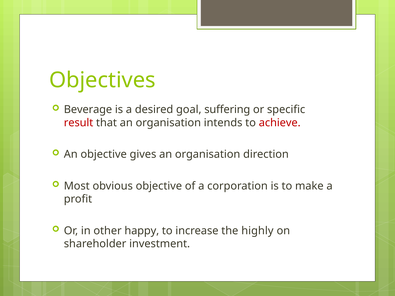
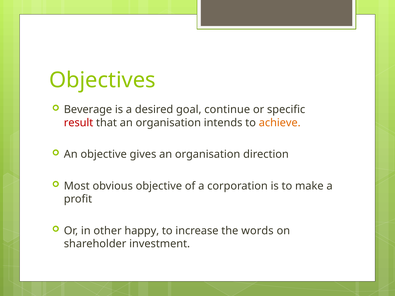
suffering: suffering -> continue
achieve colour: red -> orange
highly: highly -> words
